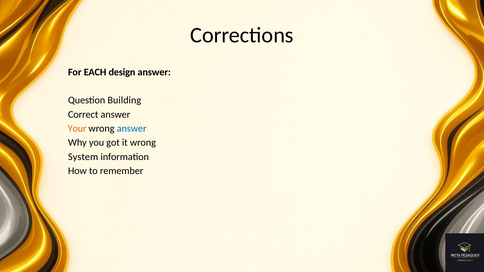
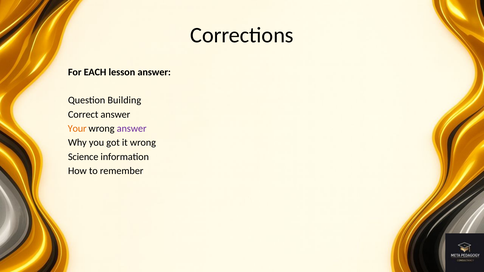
design: design -> lesson
answer at (132, 129) colour: blue -> purple
System: System -> Science
